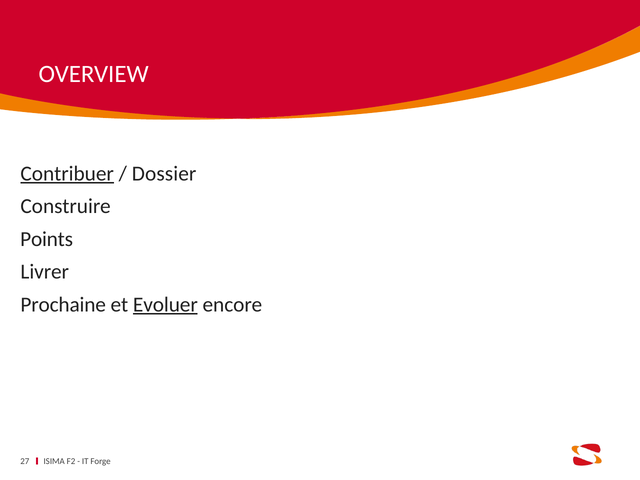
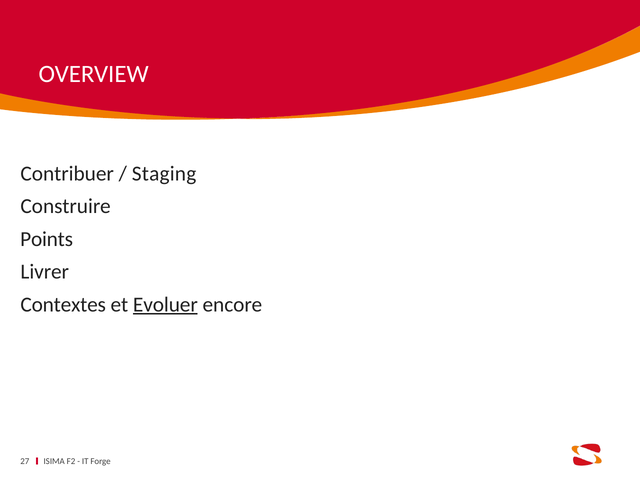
Contribuer underline: present -> none
Dossier: Dossier -> Staging
Prochaine: Prochaine -> Contextes
